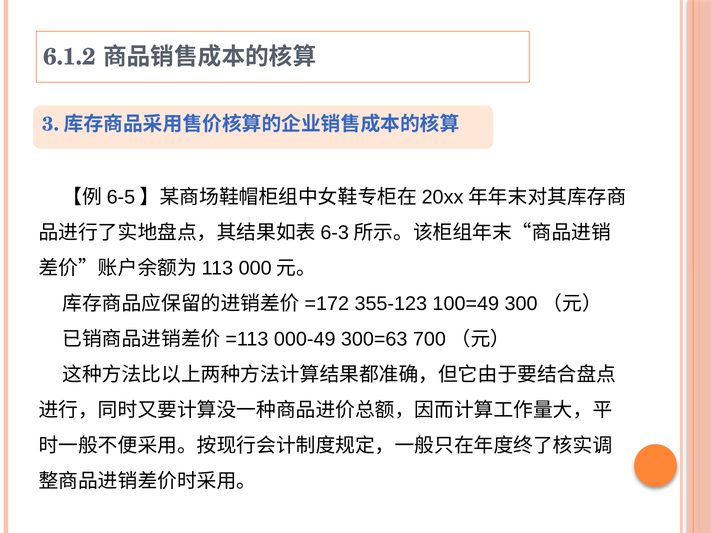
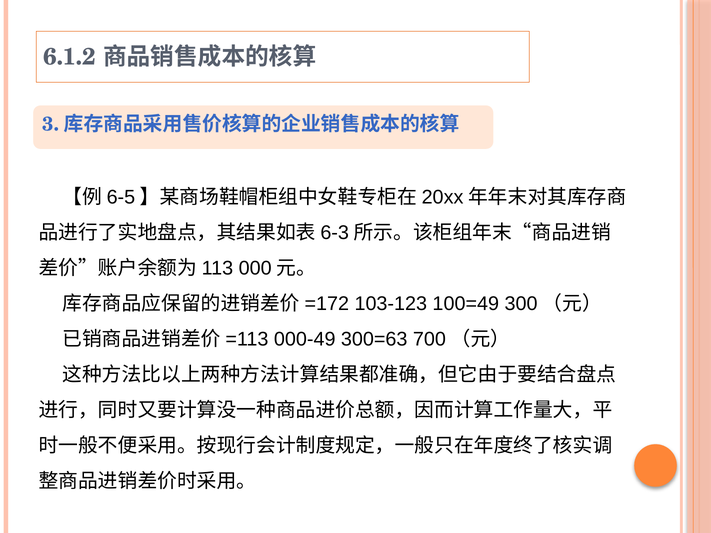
355-123: 355-123 -> 103-123
